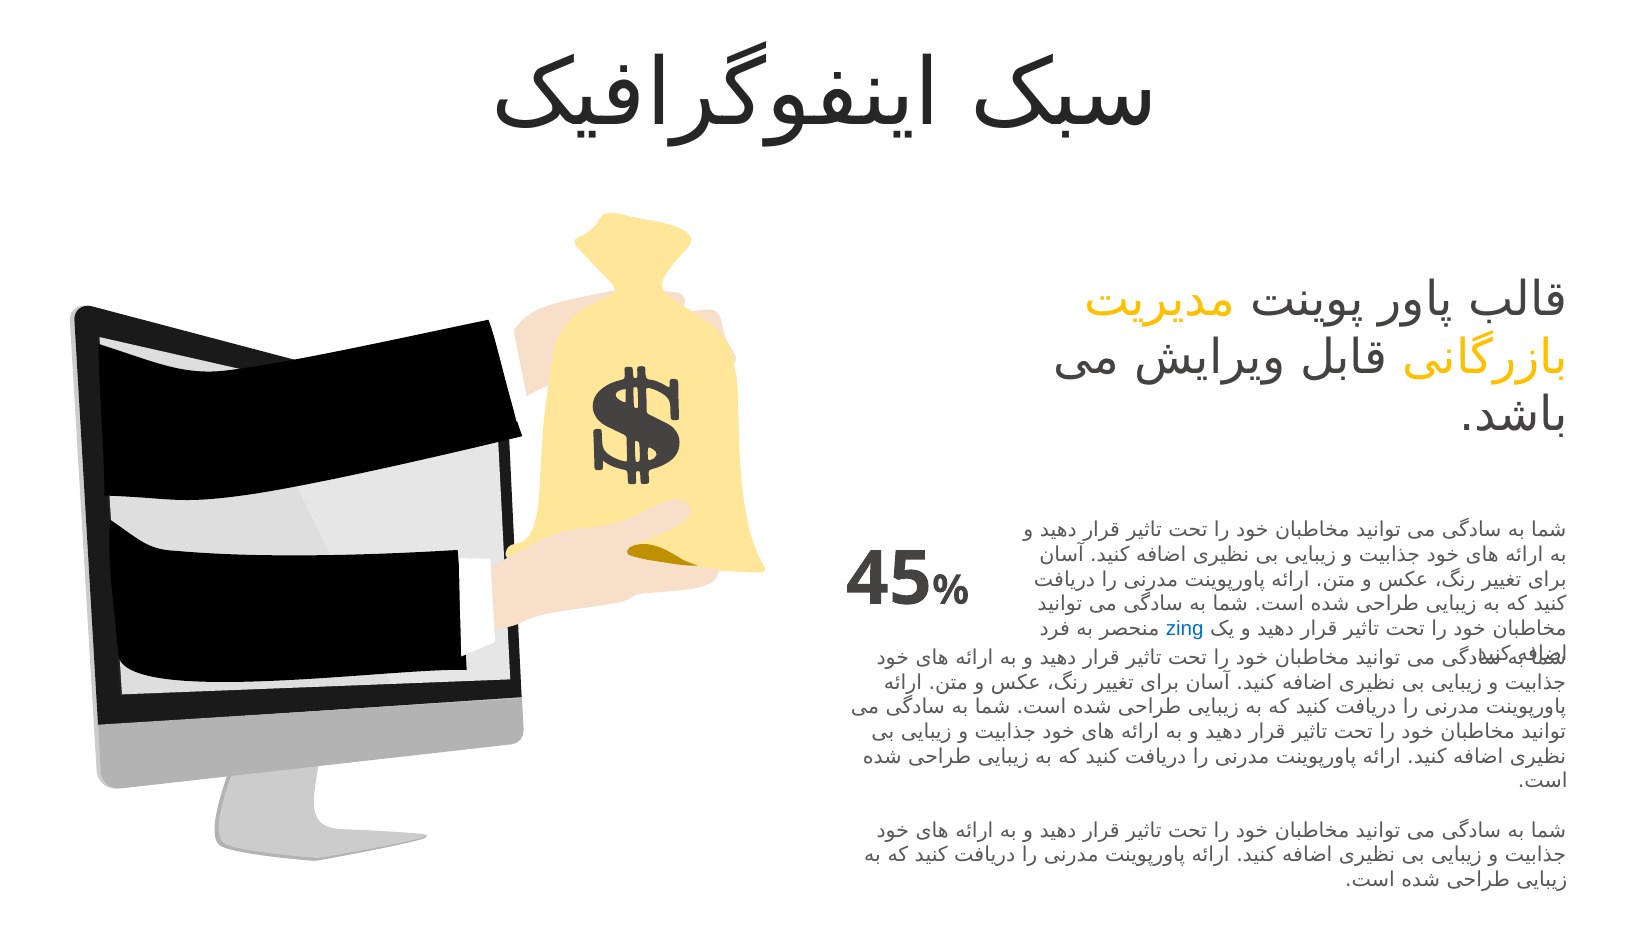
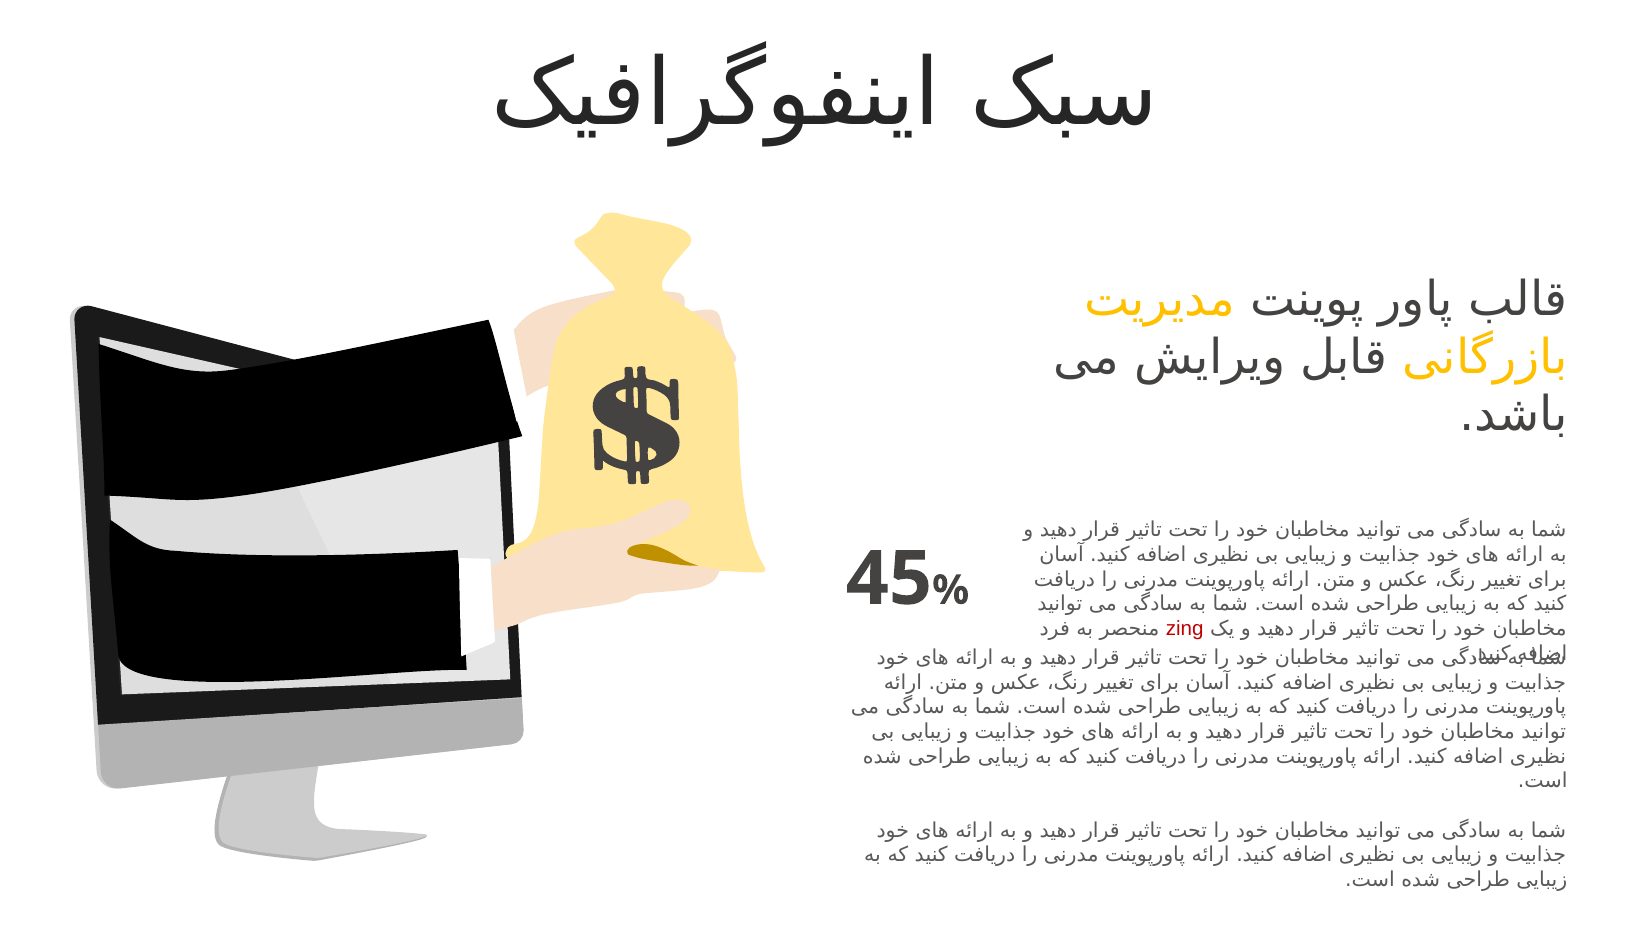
zing colour: blue -> red
